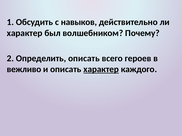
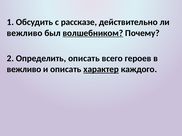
навыков: навыков -> рассказе
характер at (25, 33): характер -> вежливо
волшебником underline: none -> present
